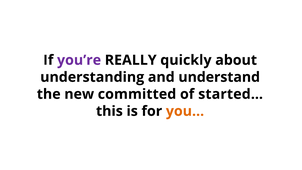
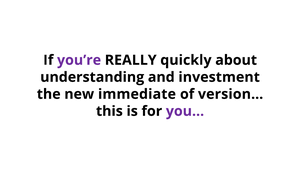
understand: understand -> investment
committed: committed -> immediate
started…: started… -> version…
you colour: orange -> purple
